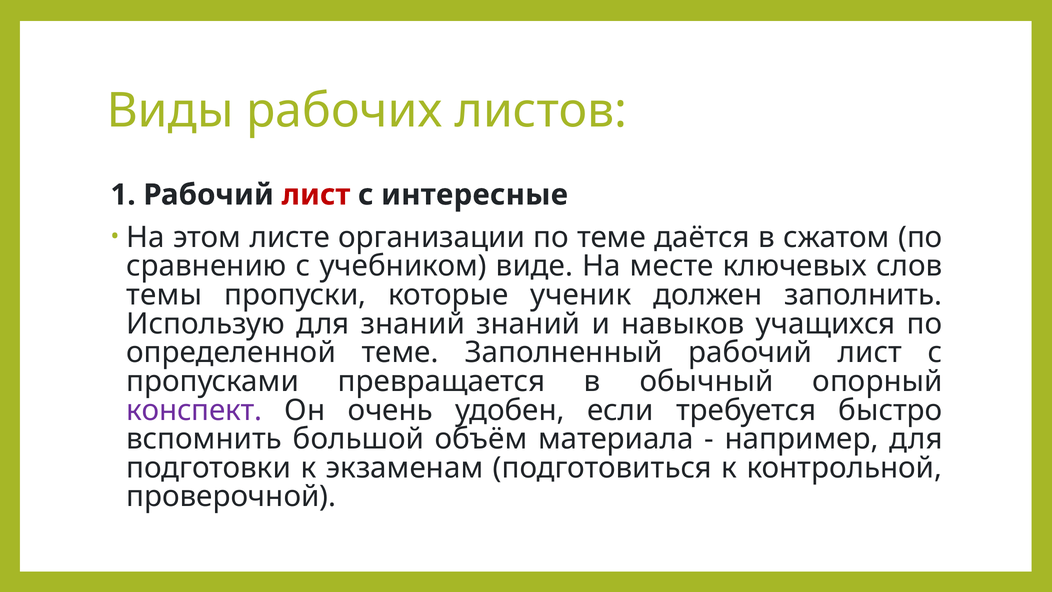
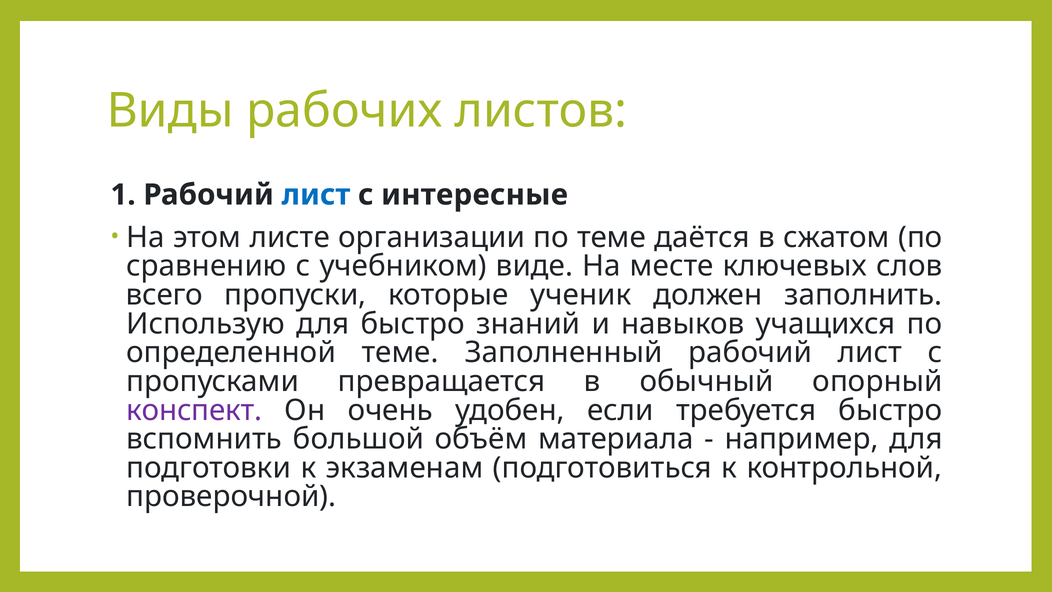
лист at (316, 195) colour: red -> blue
темы: темы -> всего
для знаний: знаний -> быстро
